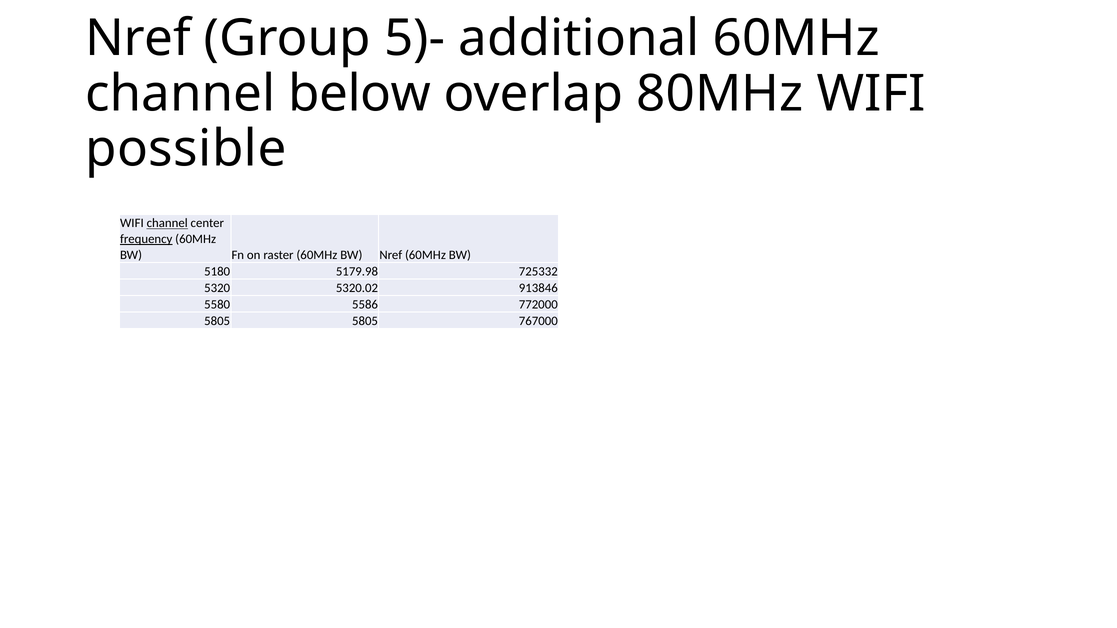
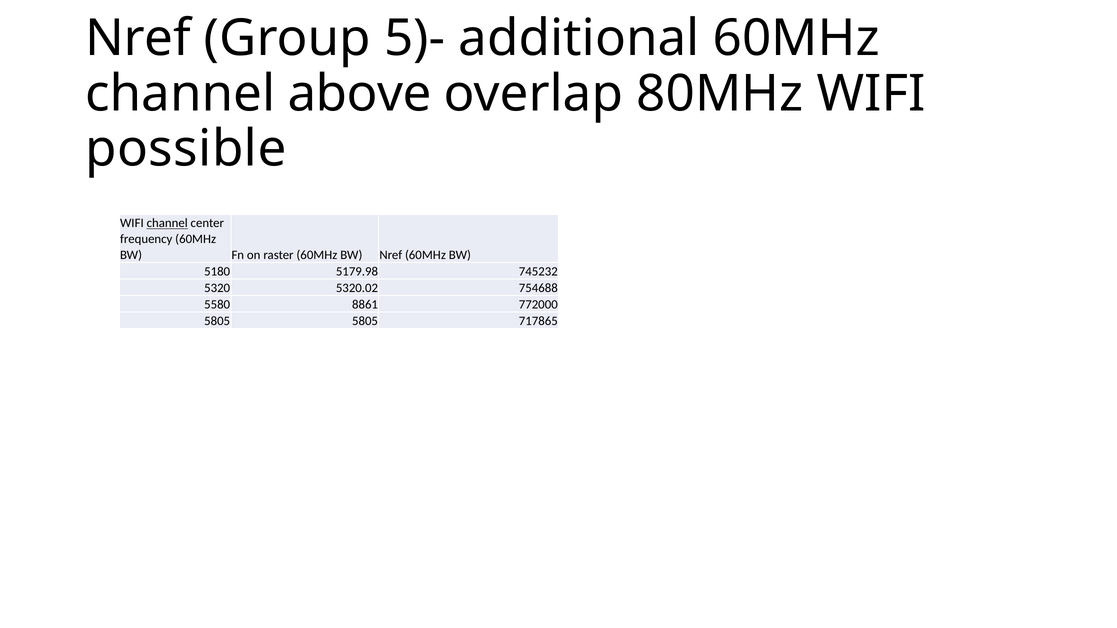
below: below -> above
frequency underline: present -> none
725332: 725332 -> 745232
913846: 913846 -> 754688
5586: 5586 -> 8861
767000: 767000 -> 717865
